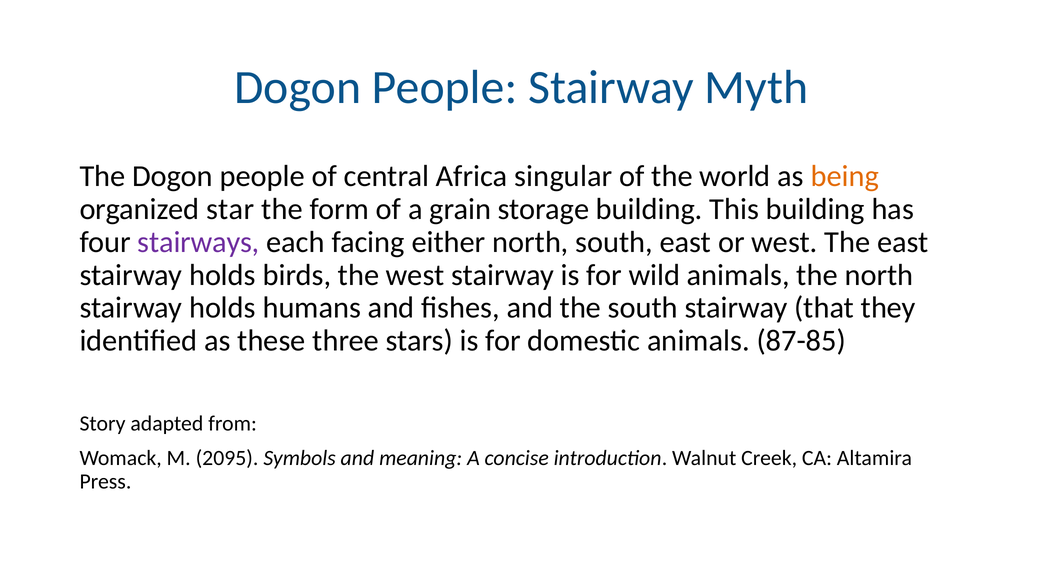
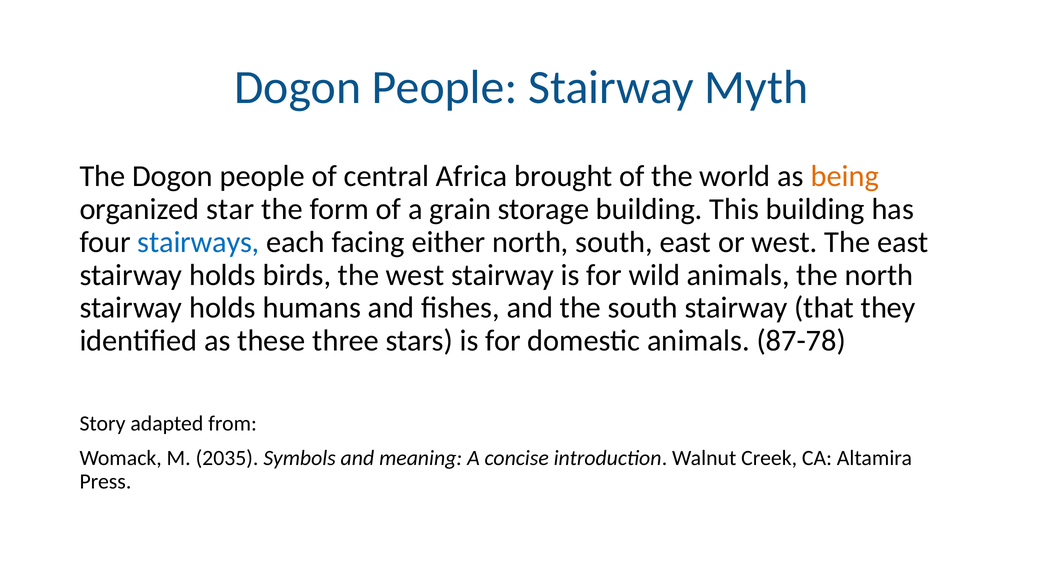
singular: singular -> brought
stairways colour: purple -> blue
87-85: 87-85 -> 87-78
2095: 2095 -> 2035
